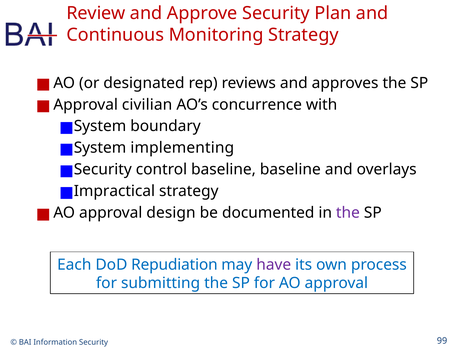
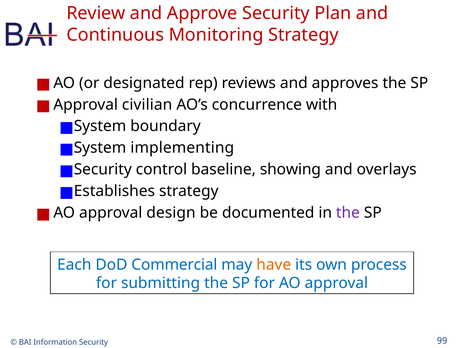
baseline baseline: baseline -> showing
Impractical: Impractical -> Establishes
Repudiation: Repudiation -> Commercial
have colour: purple -> orange
